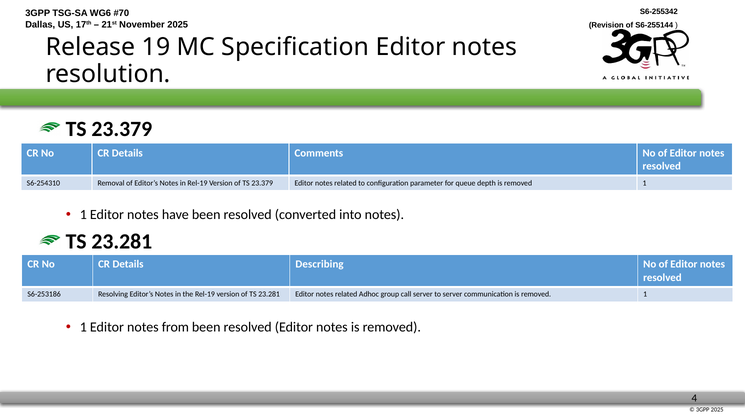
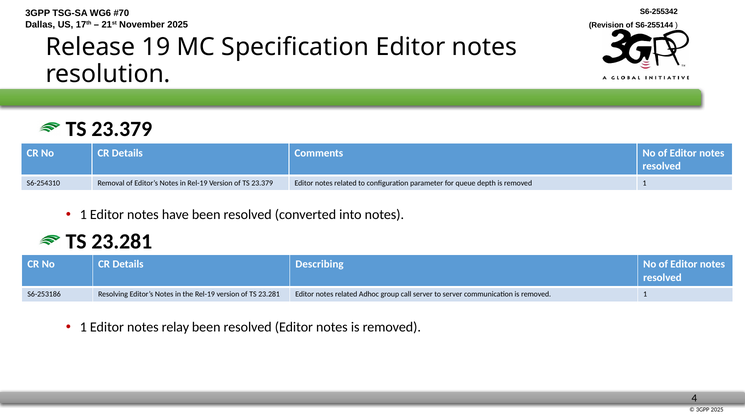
from: from -> relay
